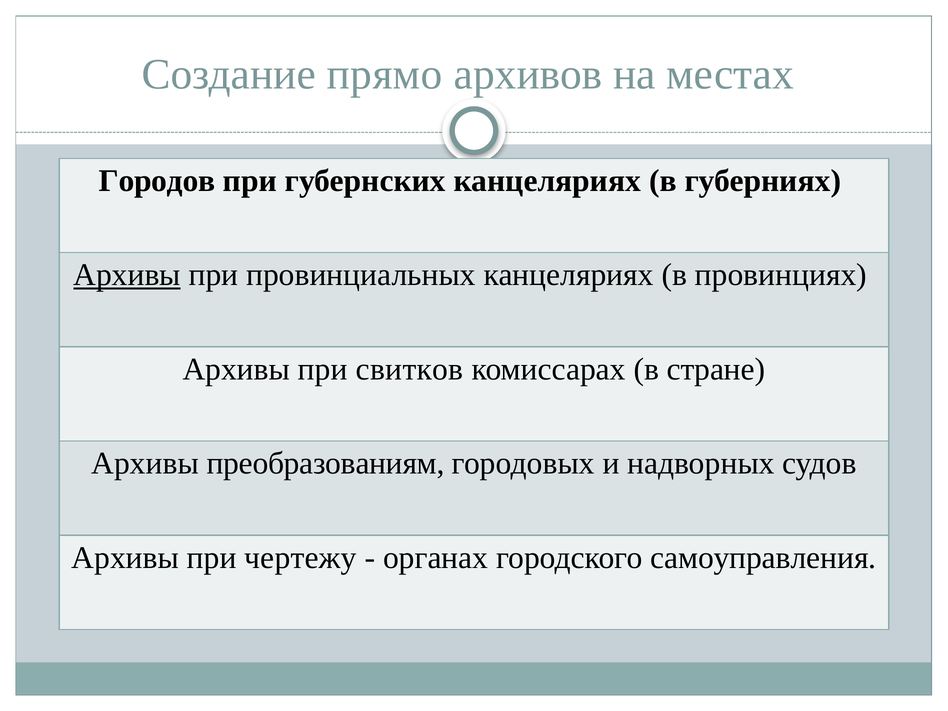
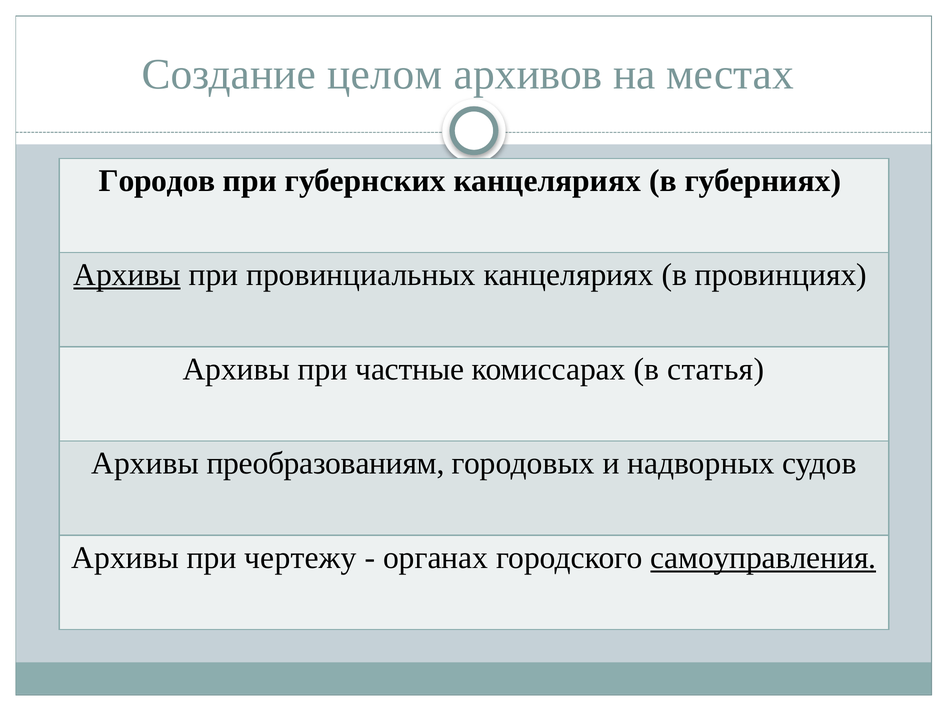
прямо: прямо -> целом
свитков: свитков -> частные
стране: стране -> статья
самоуправления underline: none -> present
